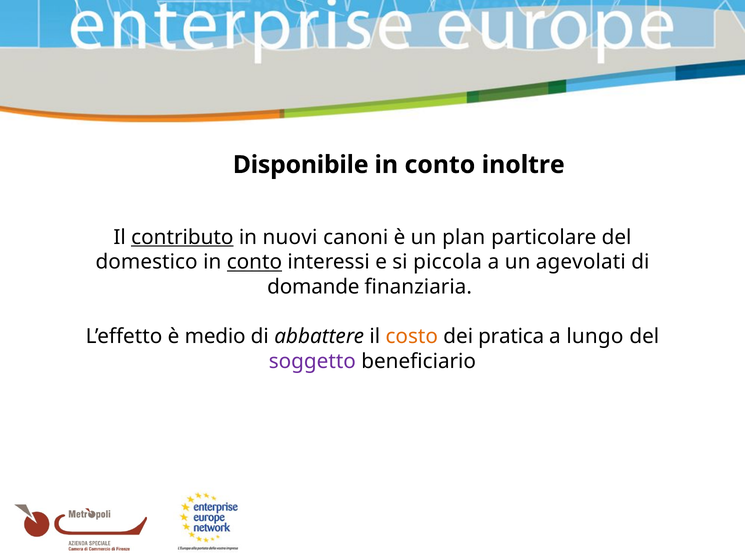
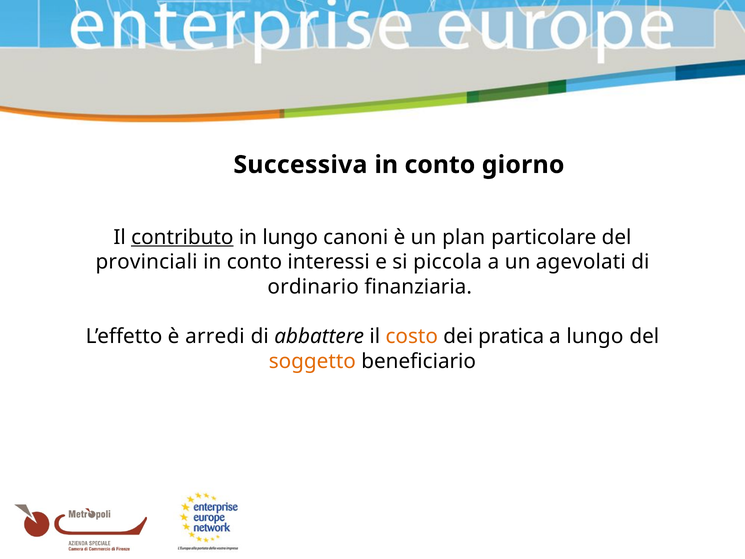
Disponibile: Disponibile -> Successiva
inoltre: inoltre -> giorno
in nuovi: nuovi -> lungo
domestico: domestico -> provinciali
conto at (254, 262) underline: present -> none
domande: domande -> ordinario
medio: medio -> arredi
soggetto colour: purple -> orange
